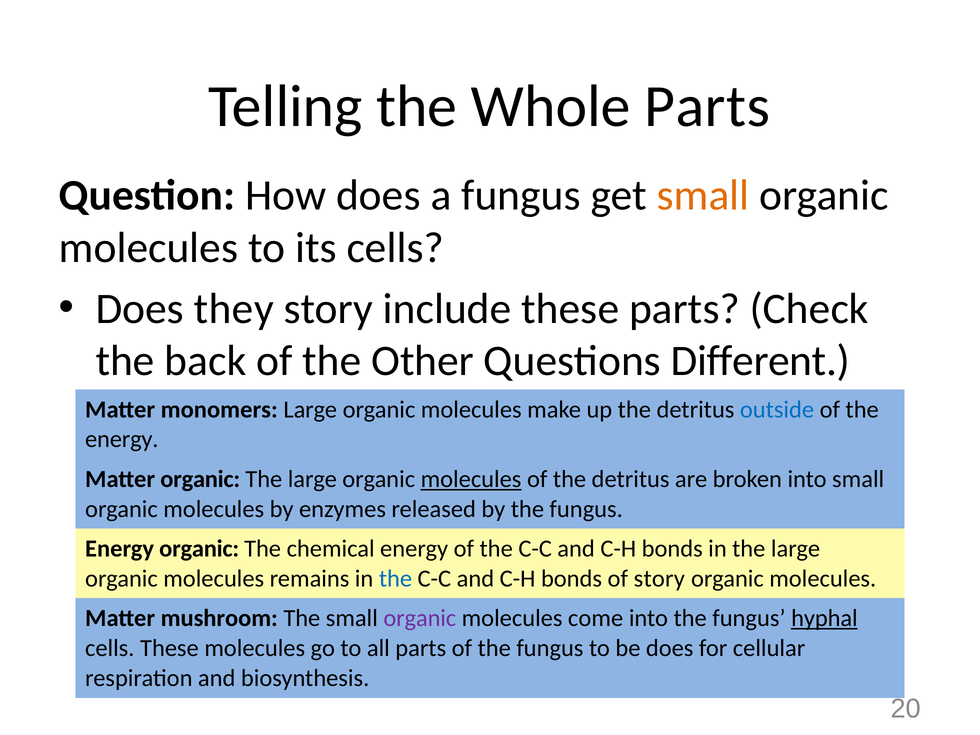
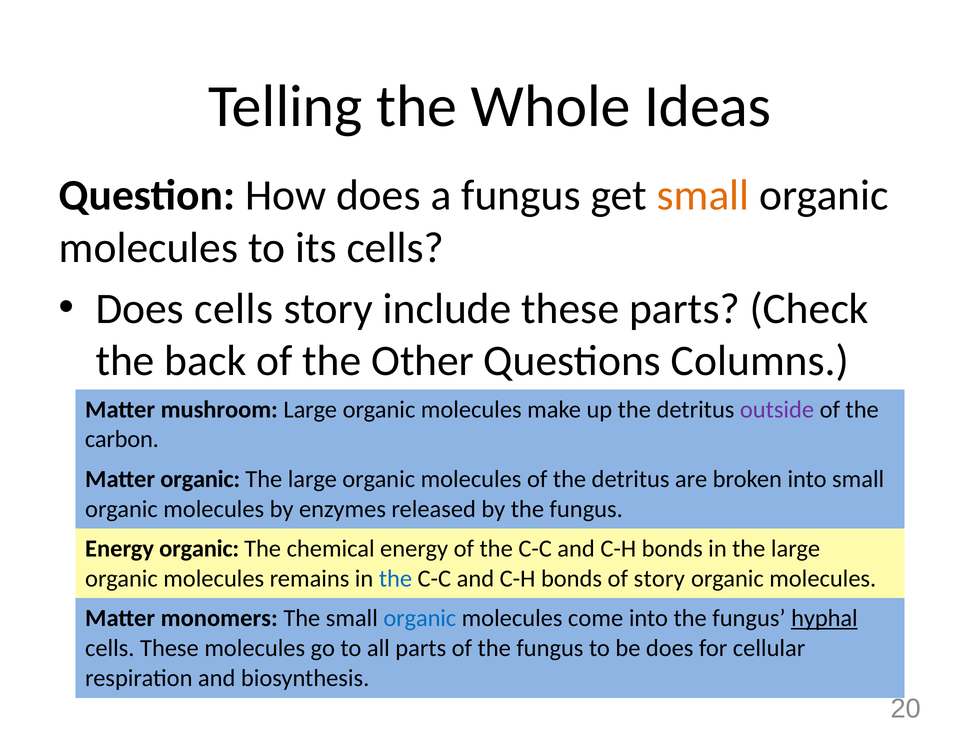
Whole Parts: Parts -> Ideas
Does they: they -> cells
Different: Different -> Columns
monomers: monomers -> mushroom
outside colour: blue -> purple
energy at (122, 439): energy -> carbon
molecules at (471, 479) underline: present -> none
mushroom: mushroom -> monomers
organic at (420, 618) colour: purple -> blue
